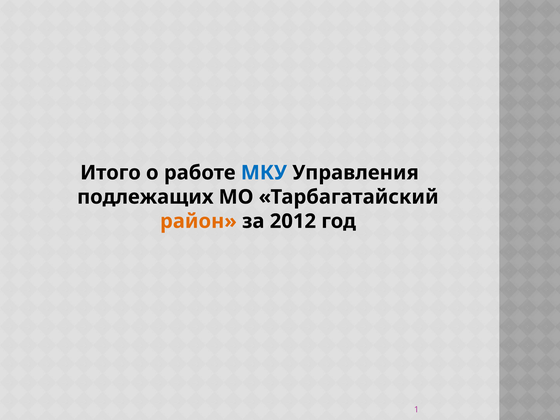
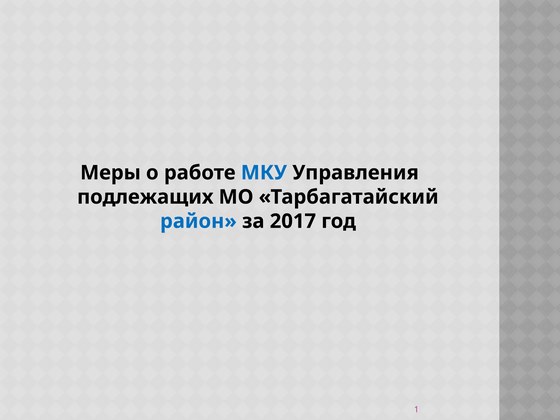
Итого: Итого -> Меры
район colour: orange -> blue
2012: 2012 -> 2017
